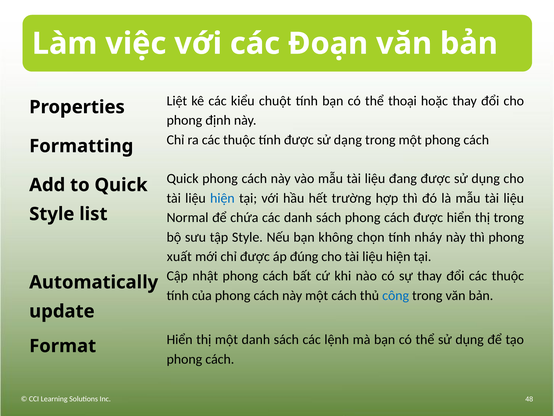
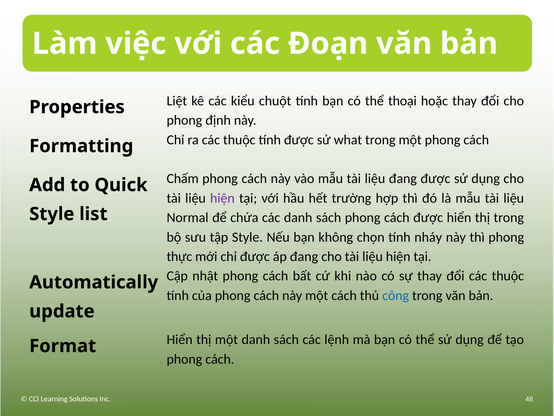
dạng: dạng -> what
Quick at (183, 179): Quick -> Chấm
hiện at (222, 198) colour: blue -> purple
xuất: xuất -> thực
áp đúng: đúng -> đang
